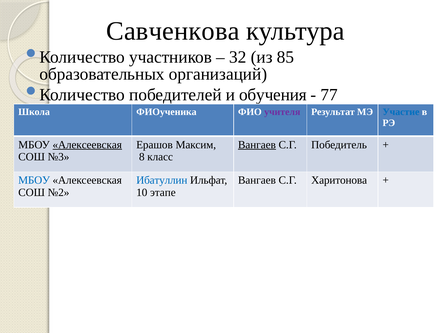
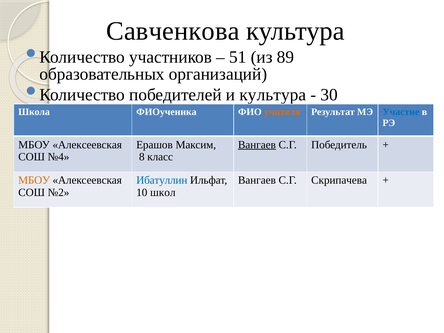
32: 32 -> 51
85: 85 -> 89
и обучения: обучения -> культура
77: 77 -> 30
учителя colour: purple -> orange
Алексеевская at (87, 145) underline: present -> none
№3: №3 -> №4
МБОУ at (34, 180) colour: blue -> orange
Харитонова: Харитонова -> Скрипачева
этапе: этапе -> школ
